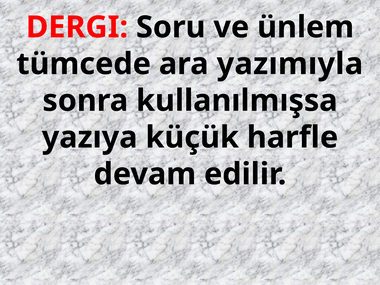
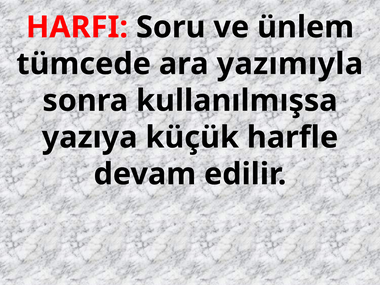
DERGI: DERGI -> HARFI
